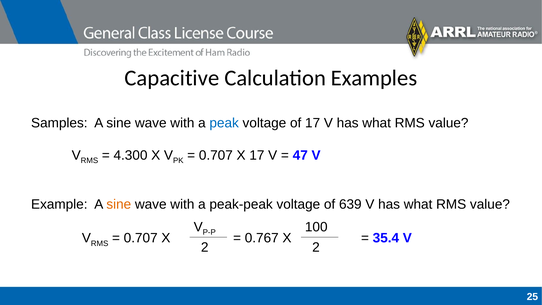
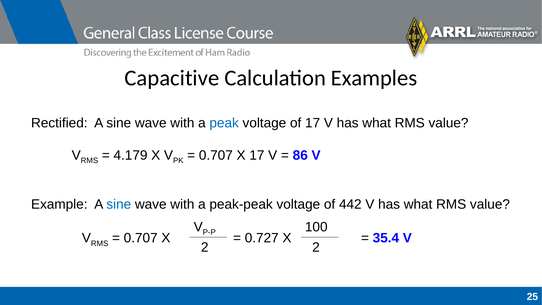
Samples: Samples -> Rectified
4.300: 4.300 -> 4.179
47: 47 -> 86
sine at (119, 204) colour: orange -> blue
639: 639 -> 442
0.767: 0.767 -> 0.727
